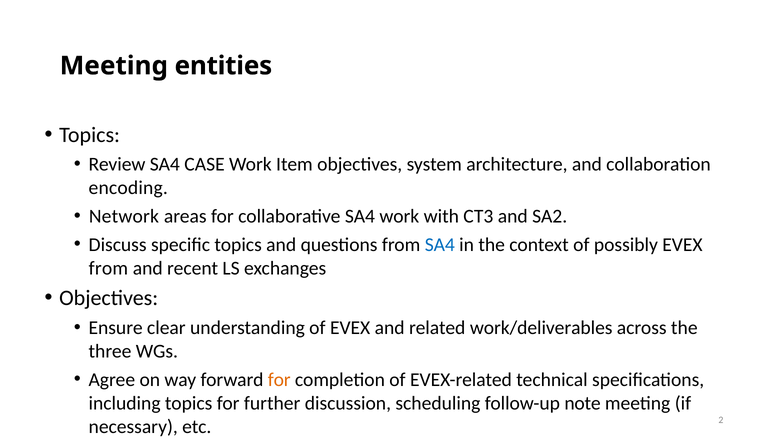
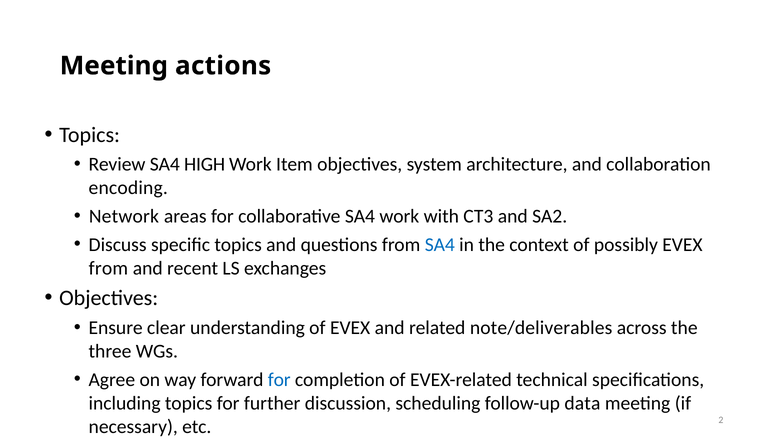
entities: entities -> actions
CASE: CASE -> HIGH
work/deliverables: work/deliverables -> note/deliverables
for at (279, 380) colour: orange -> blue
note: note -> data
